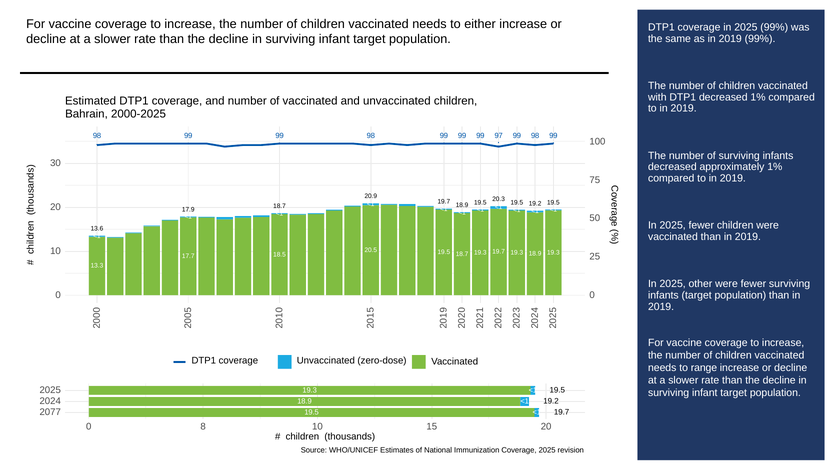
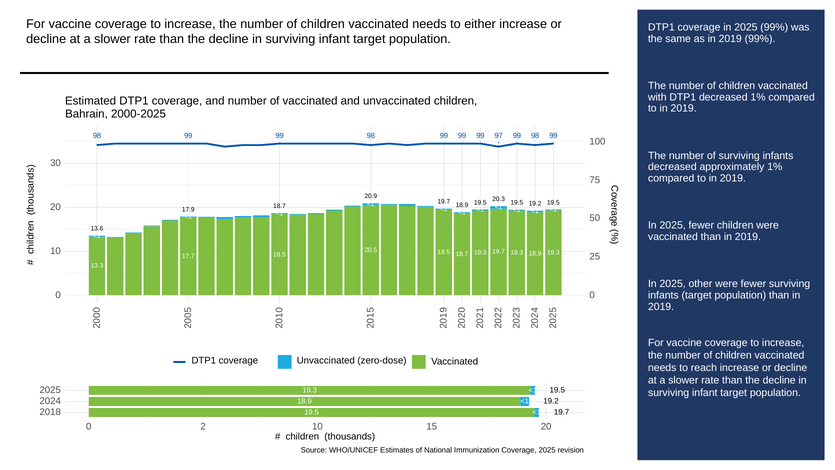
range: range -> reach
2077: 2077 -> 2018
8 at (203, 426): 8 -> 2
